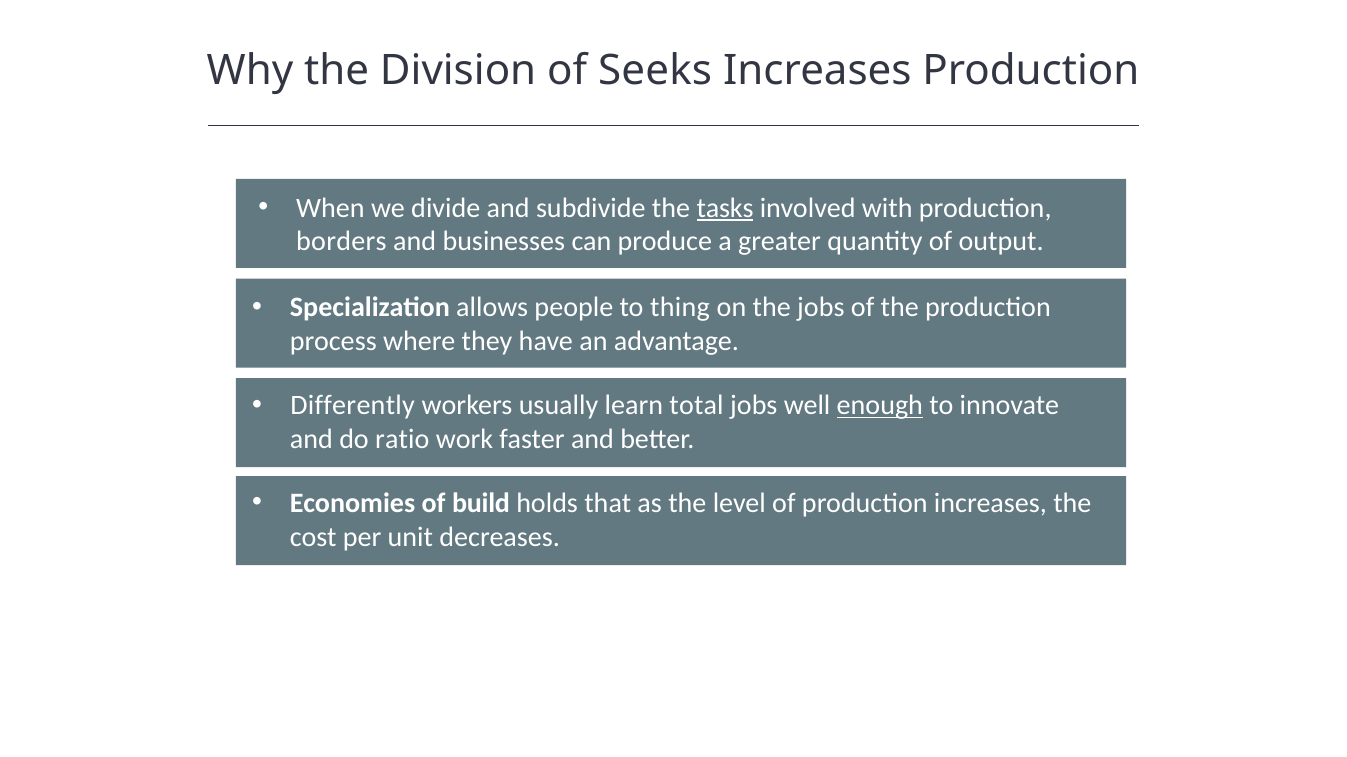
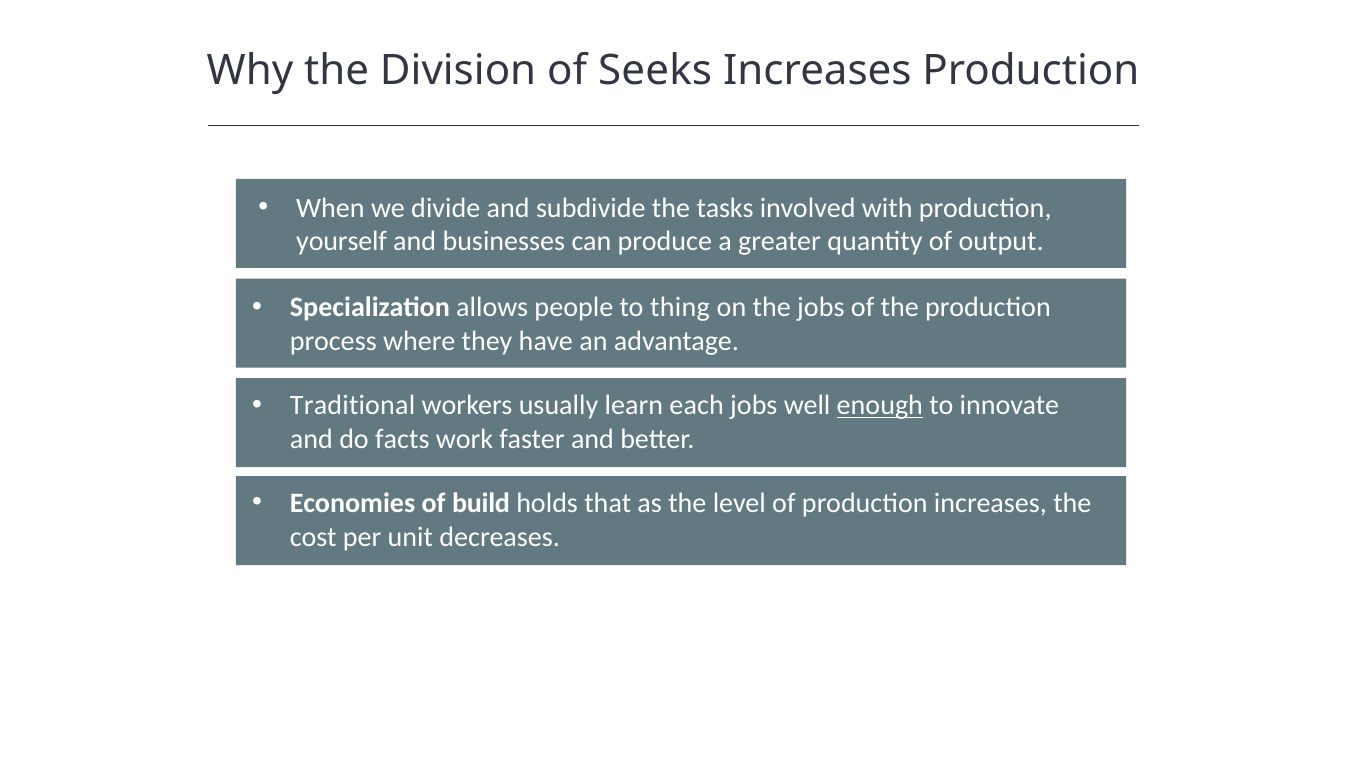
tasks underline: present -> none
borders: borders -> yourself
Differently: Differently -> Traditional
total: total -> each
ratio: ratio -> facts
